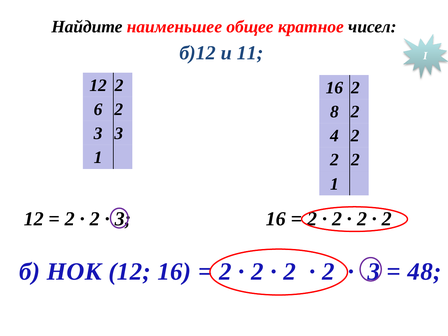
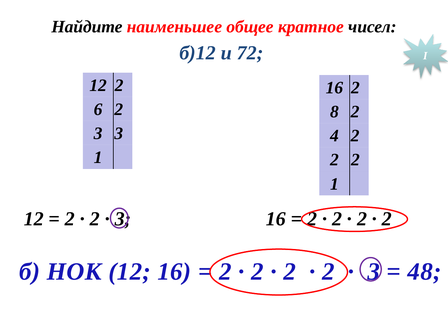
11: 11 -> 72
